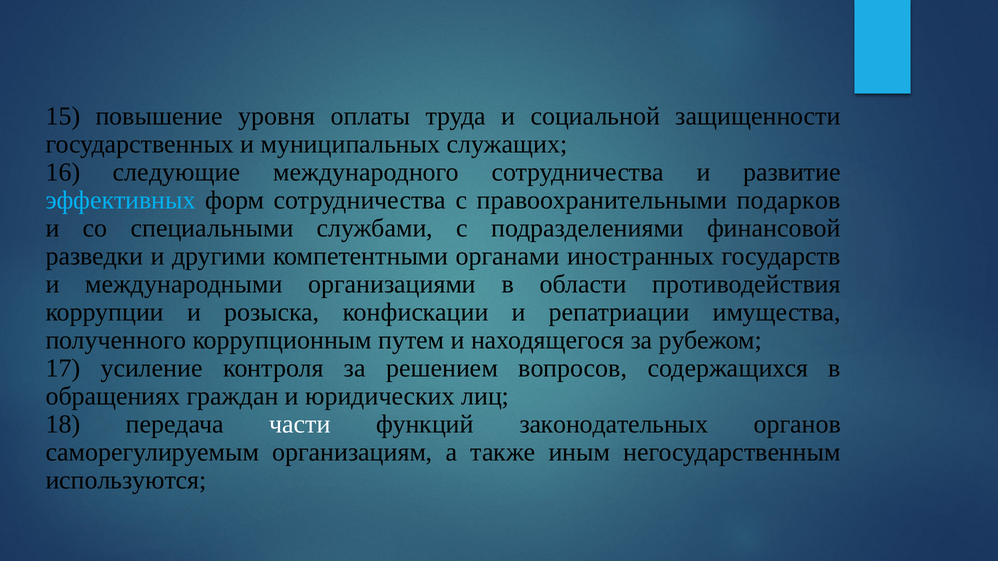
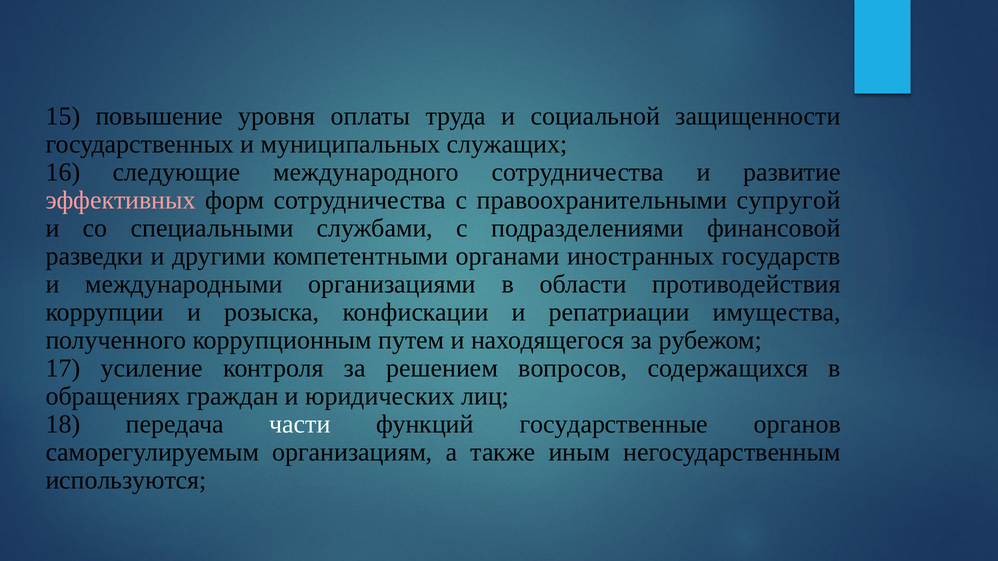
эффективных colour: light blue -> pink
подарков: подарков -> супругой
законодательных: законодательных -> государственные
